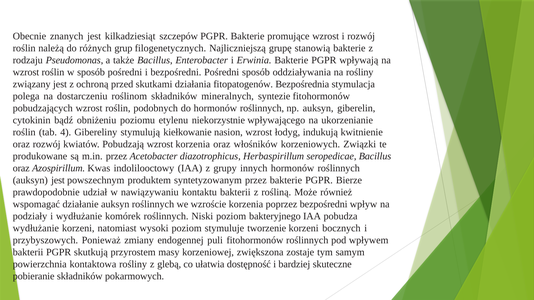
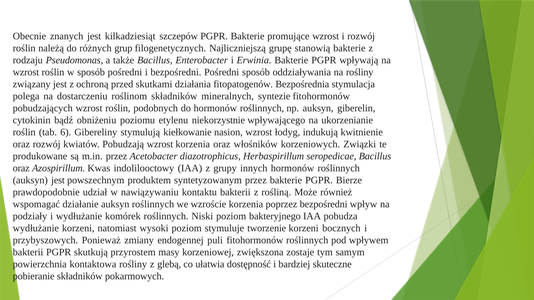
4: 4 -> 6
